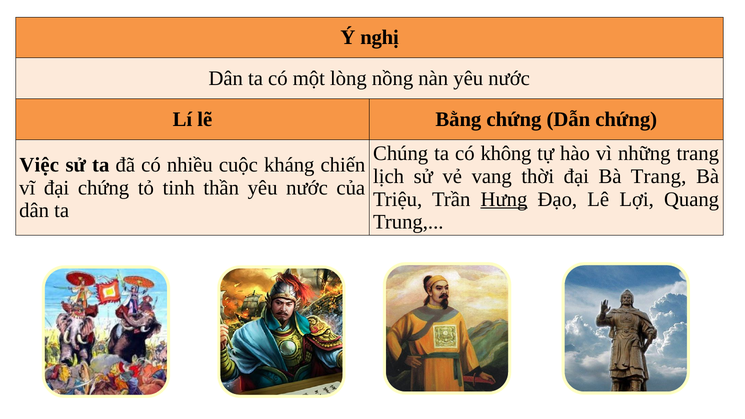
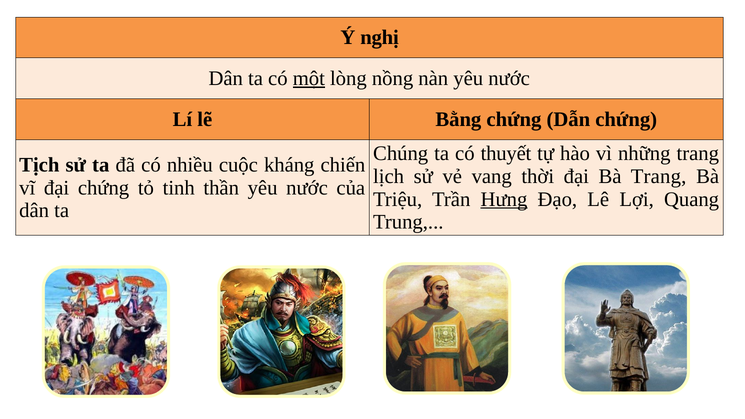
một underline: none -> present
không: không -> thuyết
Việc: Việc -> Tịch
